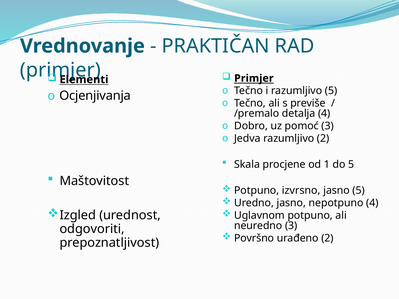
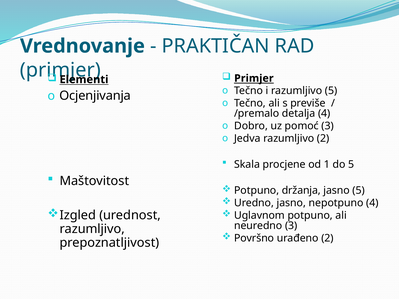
izvrsno: izvrsno -> držanja
odgovoriti at (92, 229): odgovoriti -> razumljivo
